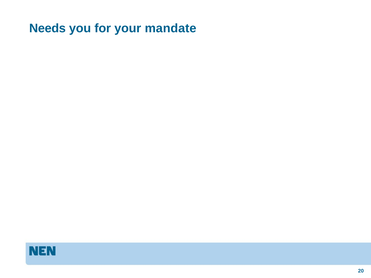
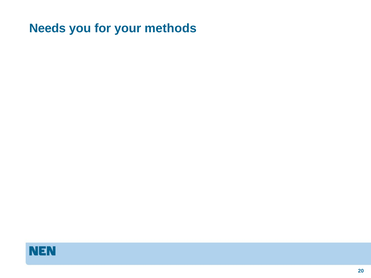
mandate: mandate -> methods
